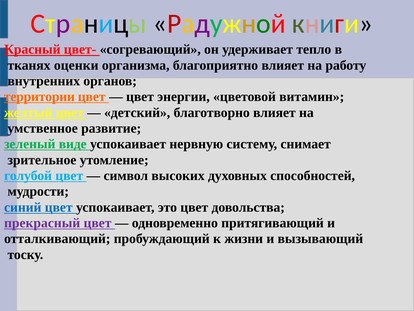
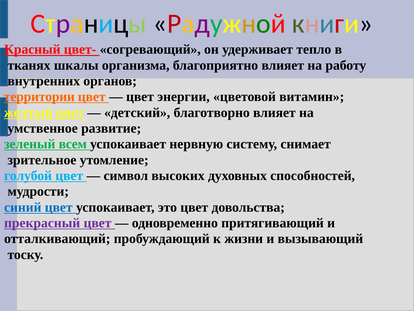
оценки: оценки -> шкалы
виде: виде -> всем
